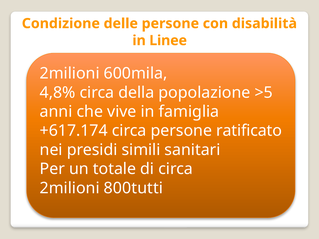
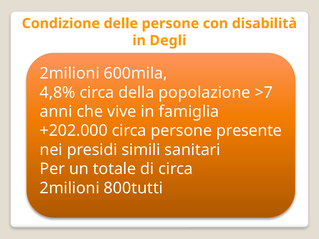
Linee: Linee -> Degli
>5: >5 -> >7
+617.174: +617.174 -> +202.000
ratificato: ratificato -> presente
